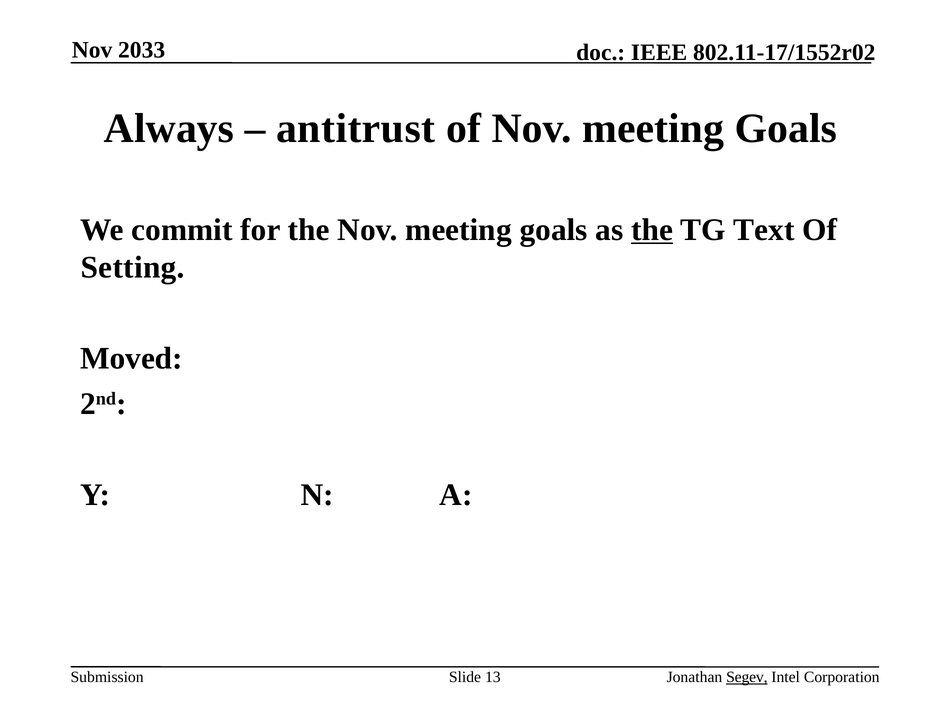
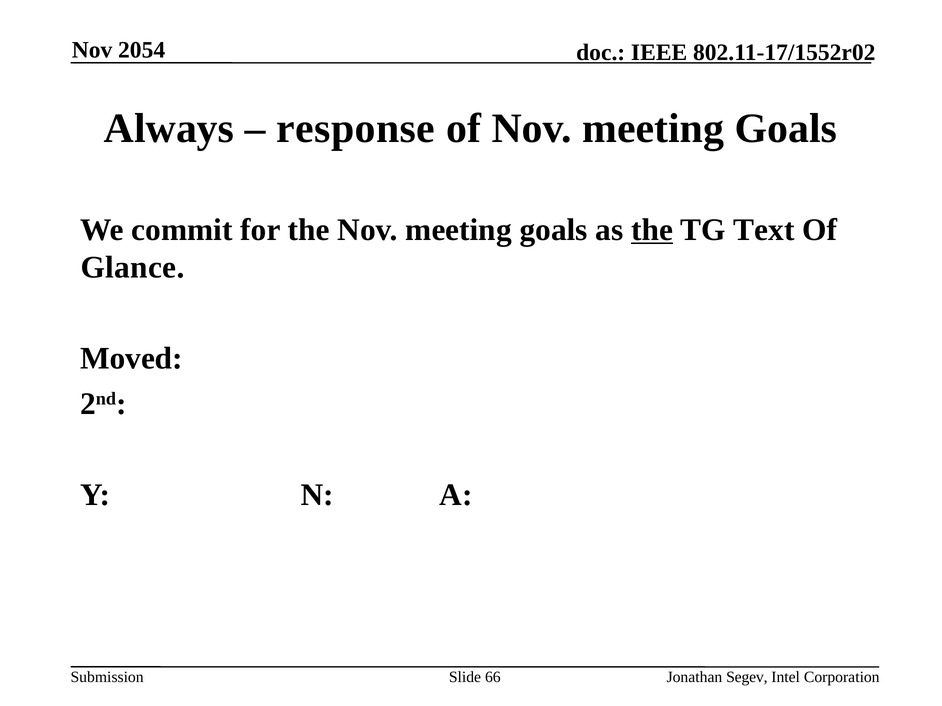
2033: 2033 -> 2054
antitrust: antitrust -> response
Setting: Setting -> Glance
13: 13 -> 66
Segev underline: present -> none
